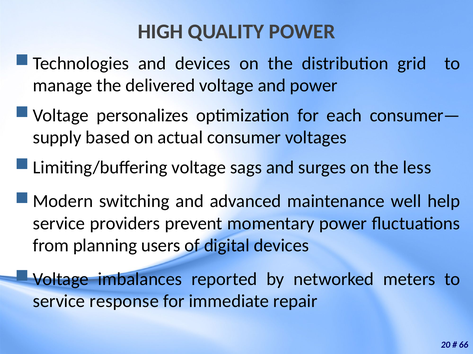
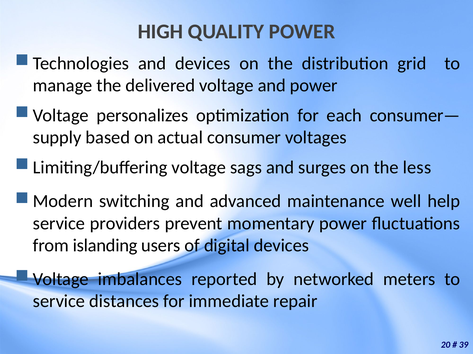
planning: planning -> islanding
response: response -> distances
66: 66 -> 39
